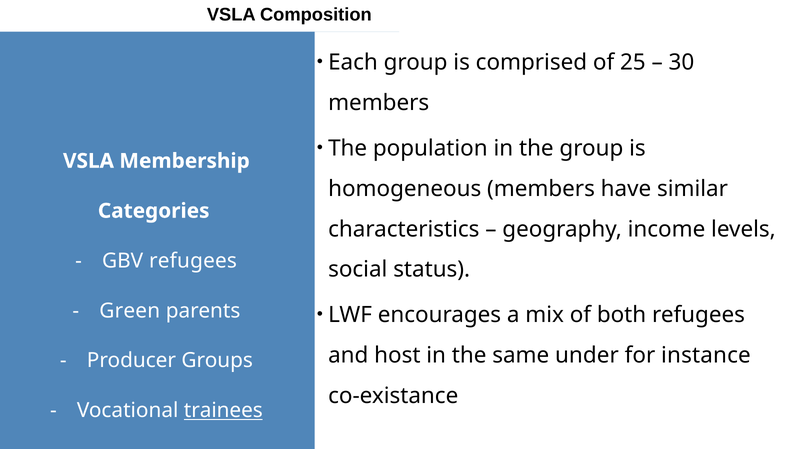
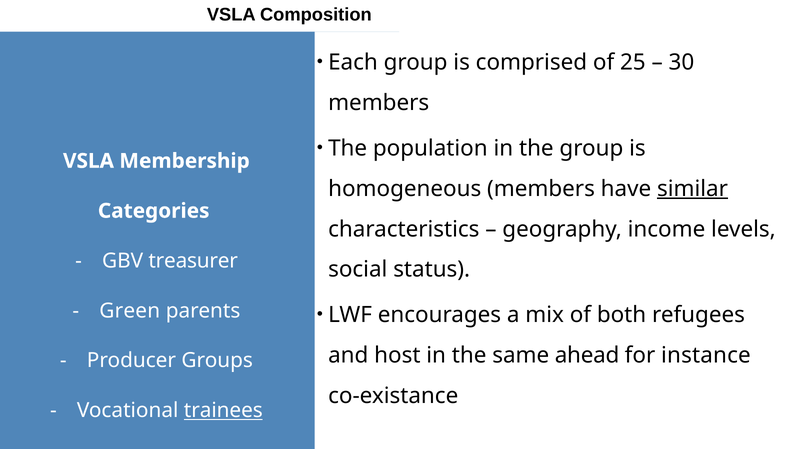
similar underline: none -> present
GBV refugees: refugees -> treasurer
under: under -> ahead
